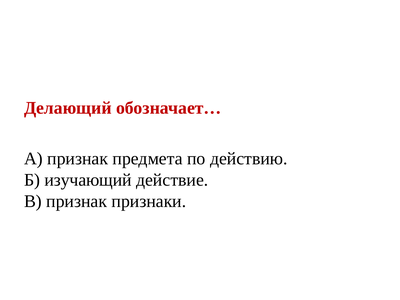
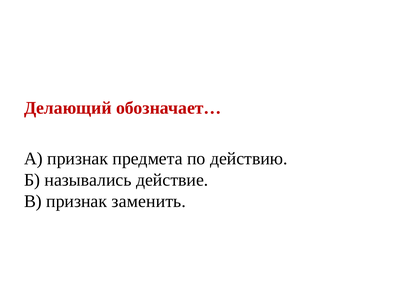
изучающий: изучающий -> назывались
признаки: признаки -> заменить
